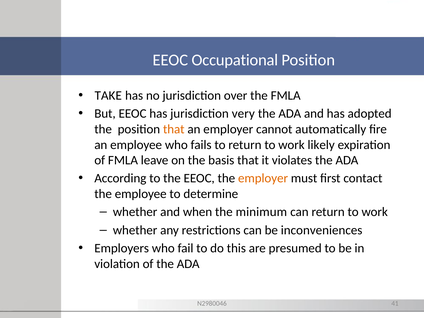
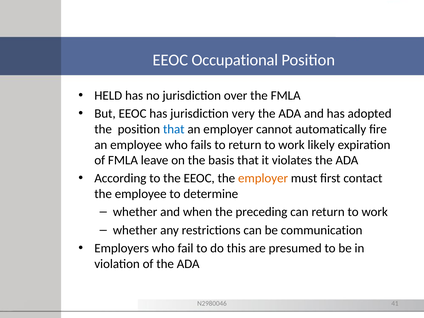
TAKE: TAKE -> HELD
that at (174, 129) colour: orange -> blue
minimum: minimum -> preceding
inconveniences: inconveniences -> communication
